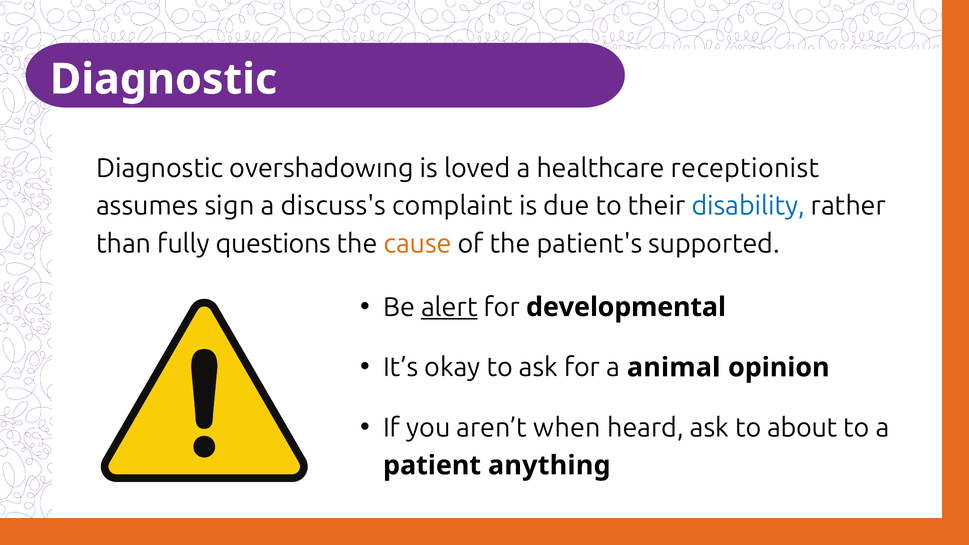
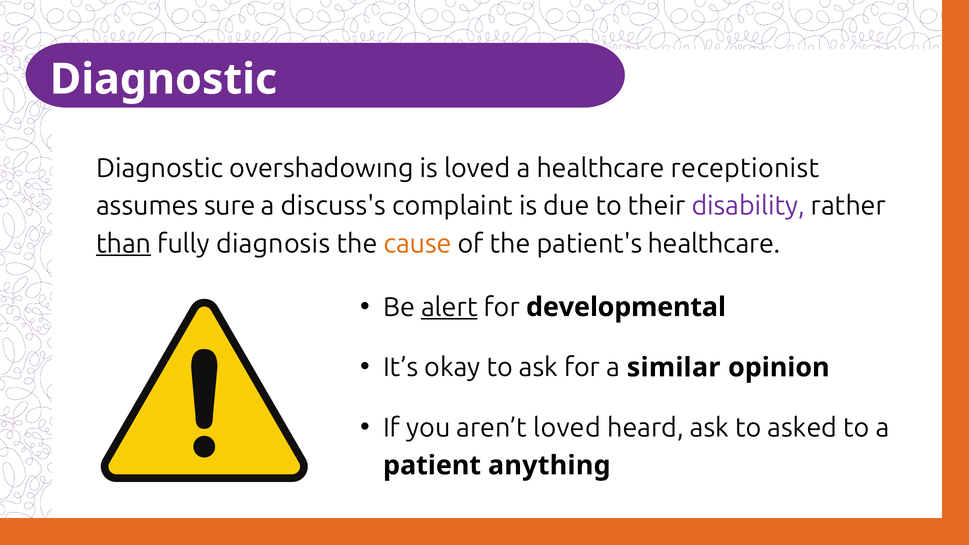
sign: sign -> sure
disability colour: blue -> purple
than underline: none -> present
questions: questions -> diagnosis
patient's supported: supported -> healthcare
animal: animal -> similar
aren’t when: when -> loved
about: about -> asked
